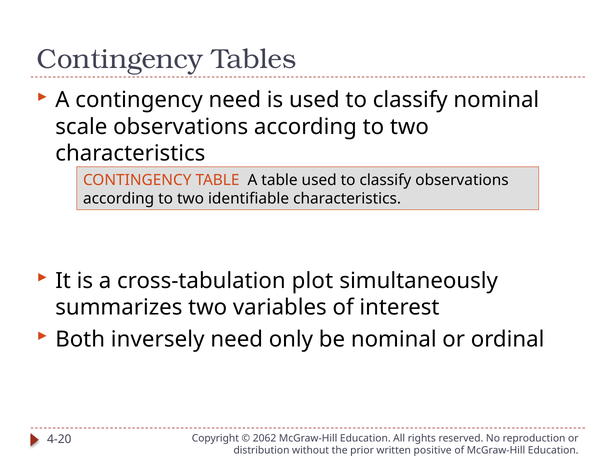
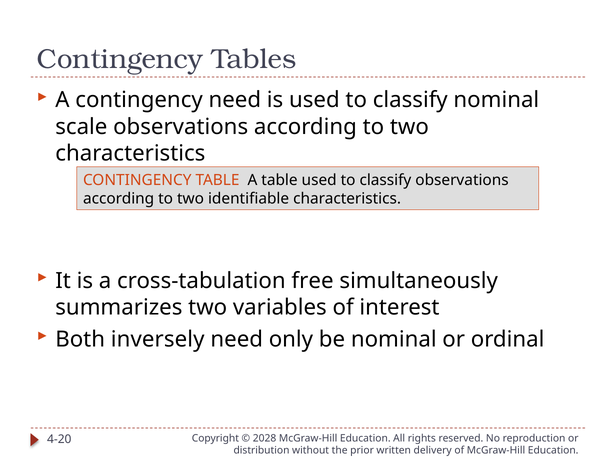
plot: plot -> free
2062: 2062 -> 2028
positive: positive -> delivery
